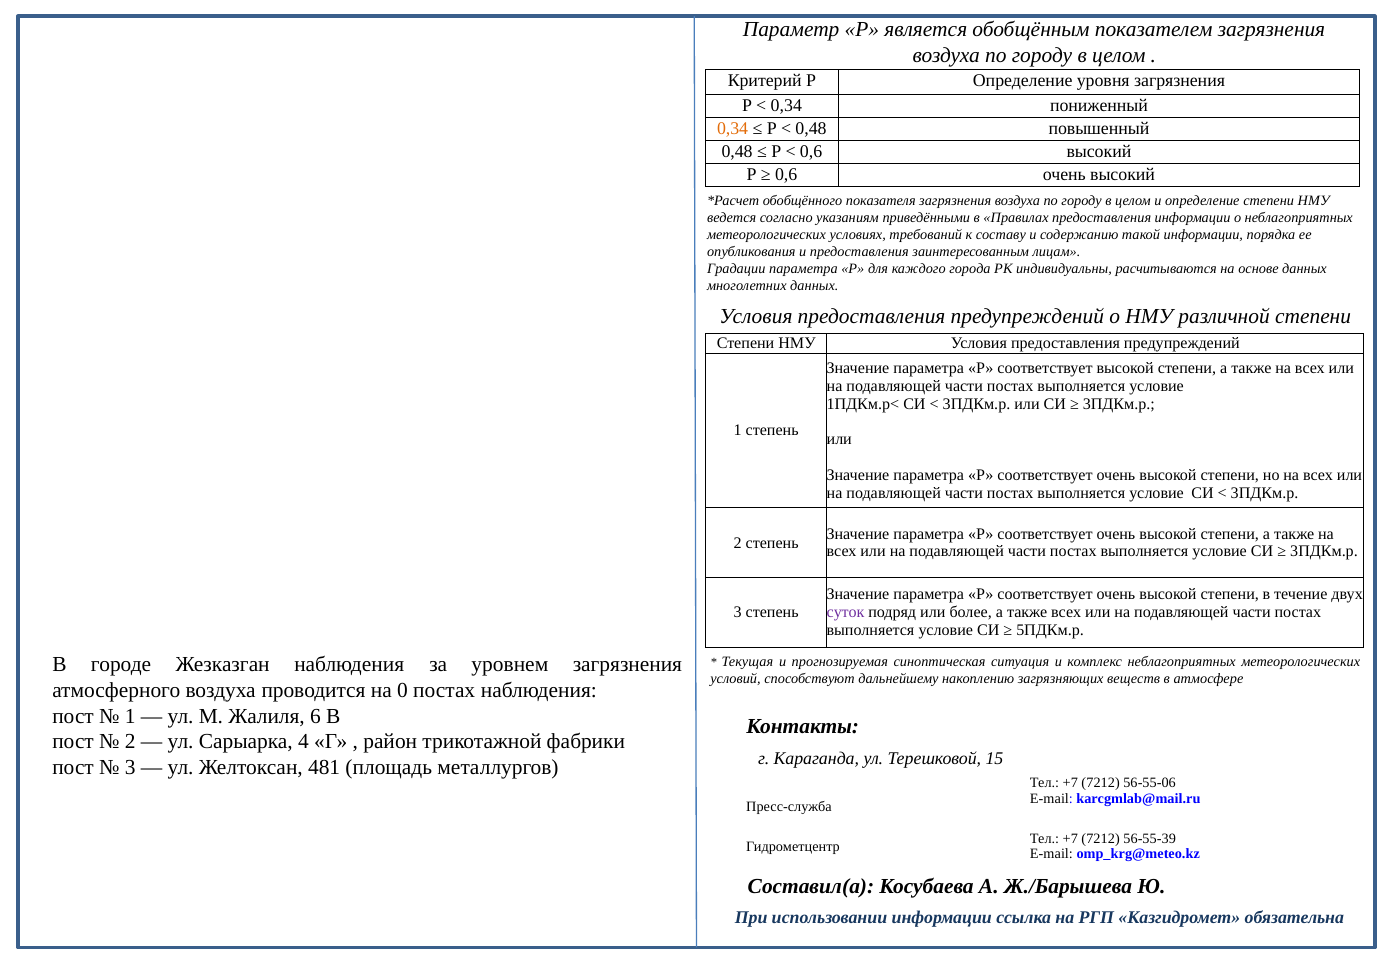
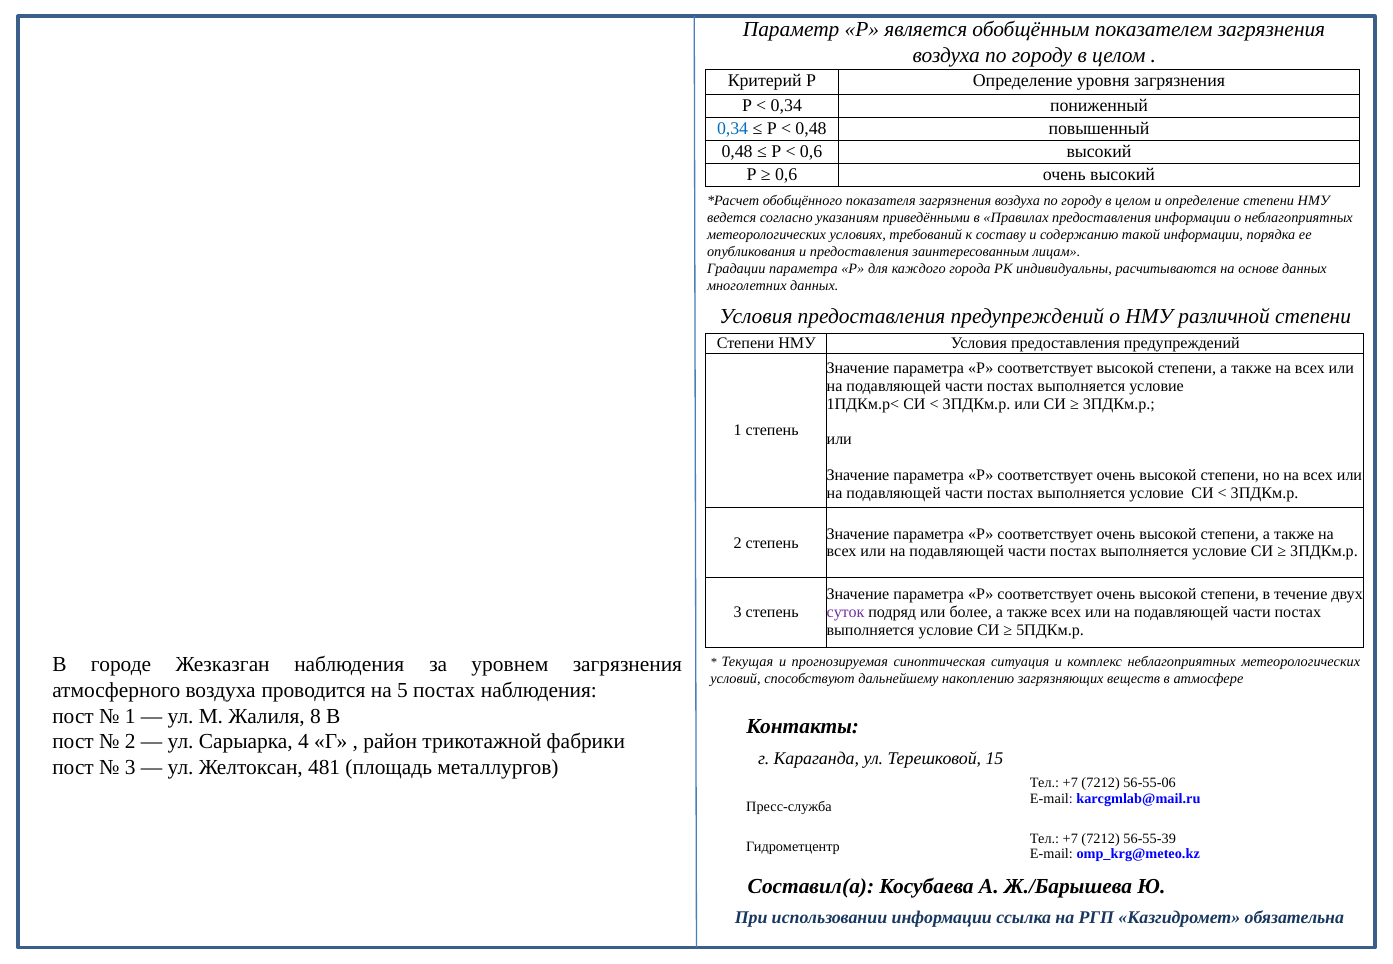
0,34 at (733, 128) colour: orange -> blue
0: 0 -> 5
6: 6 -> 8
